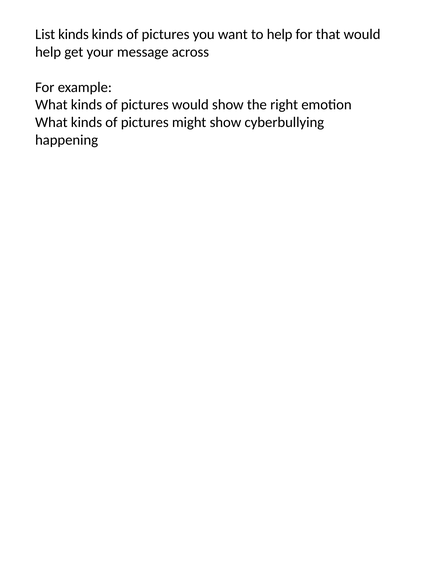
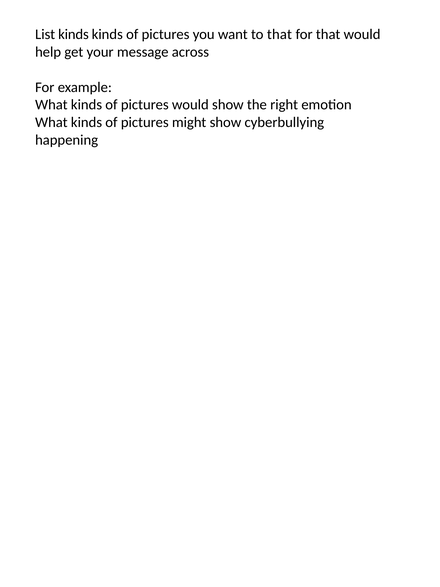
to help: help -> that
